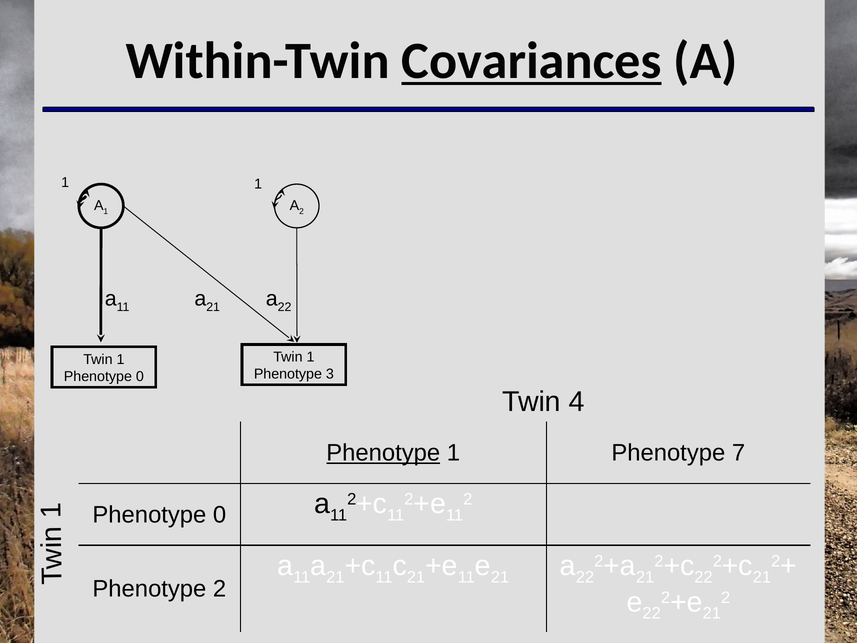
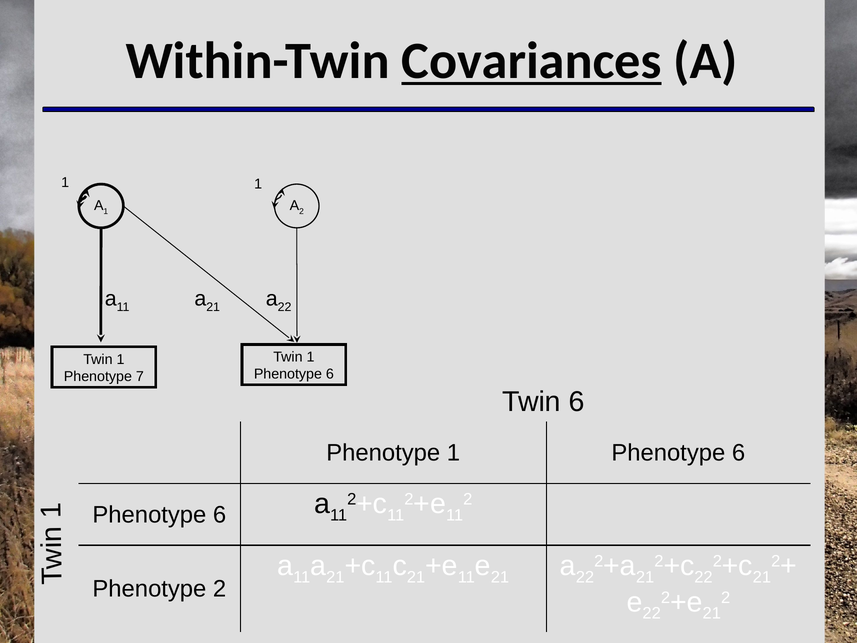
3 at (330, 374): 3 -> 6
0 at (140, 376): 0 -> 7
Twin 4: 4 -> 6
Phenotype at (383, 453) underline: present -> none
7 at (739, 453): 7 -> 6
0 at (220, 515): 0 -> 6
